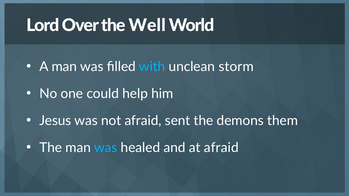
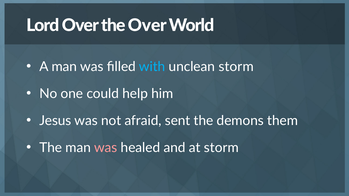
the Well: Well -> Over
was at (106, 148) colour: light blue -> pink
at afraid: afraid -> storm
